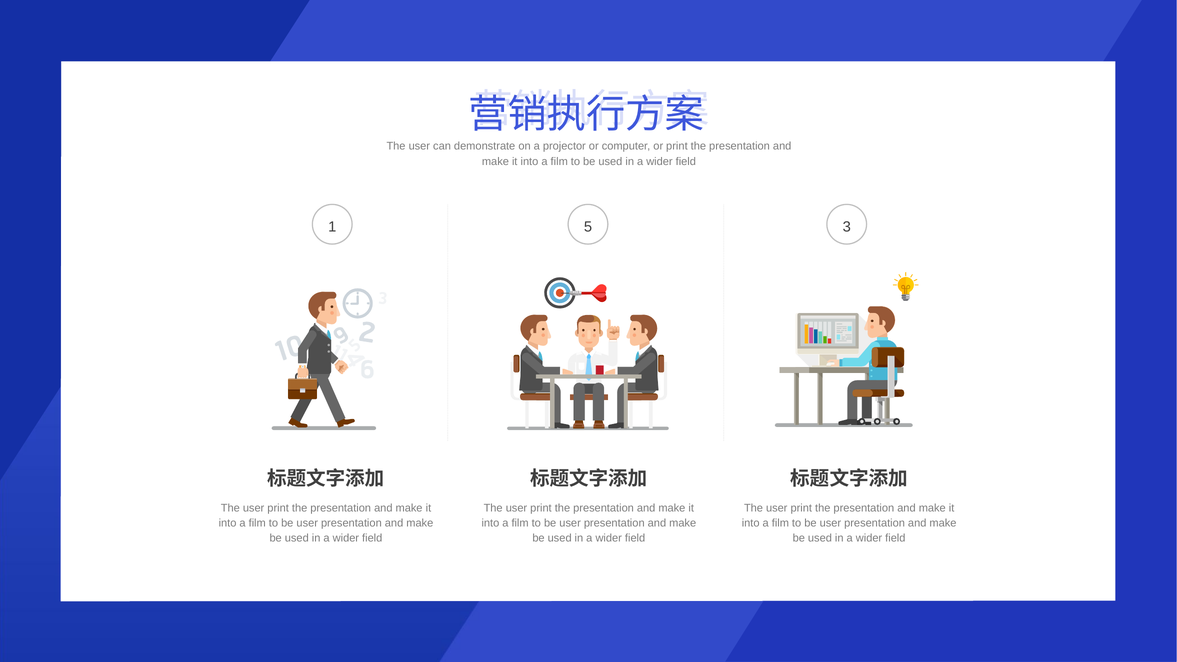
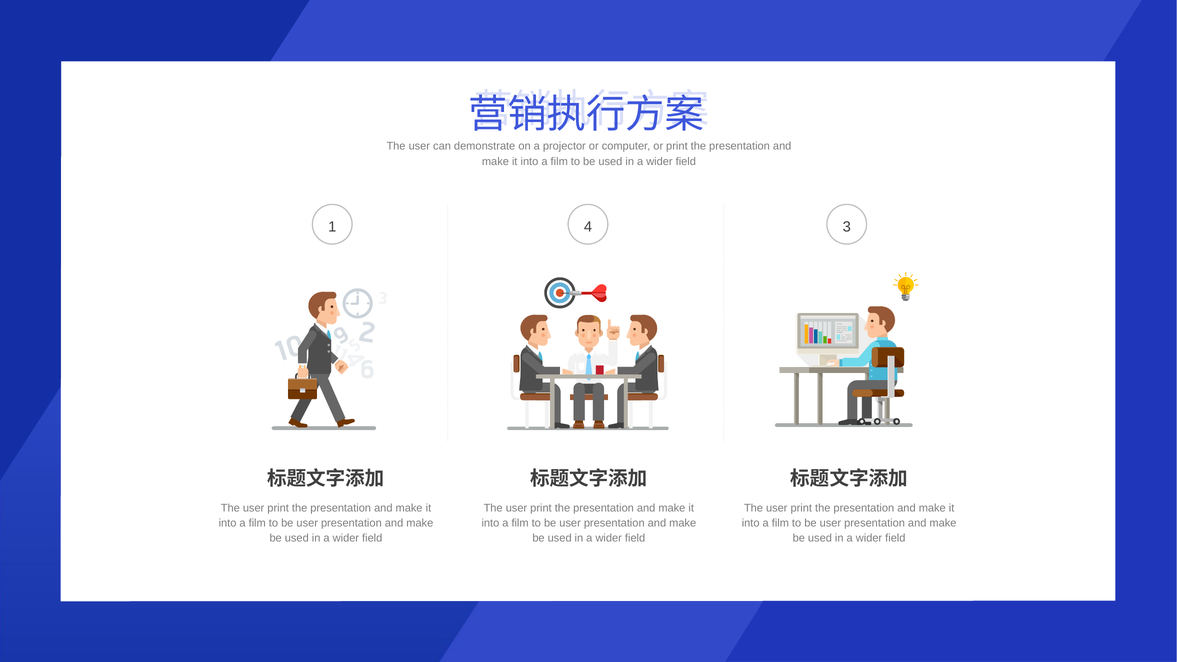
5: 5 -> 4
